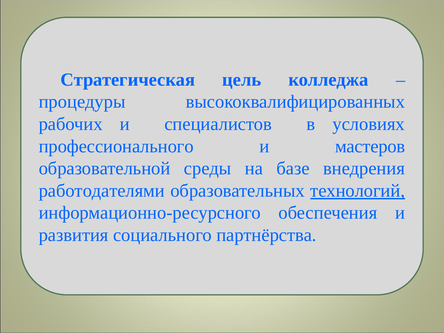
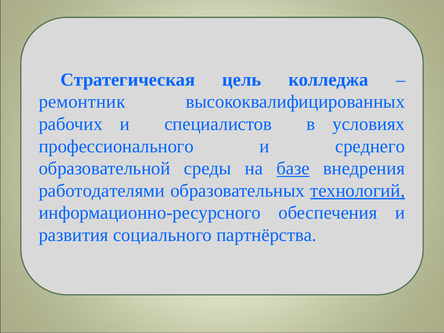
процедуры: процедуры -> ремонтник
мастеров: мастеров -> среднего
базе underline: none -> present
